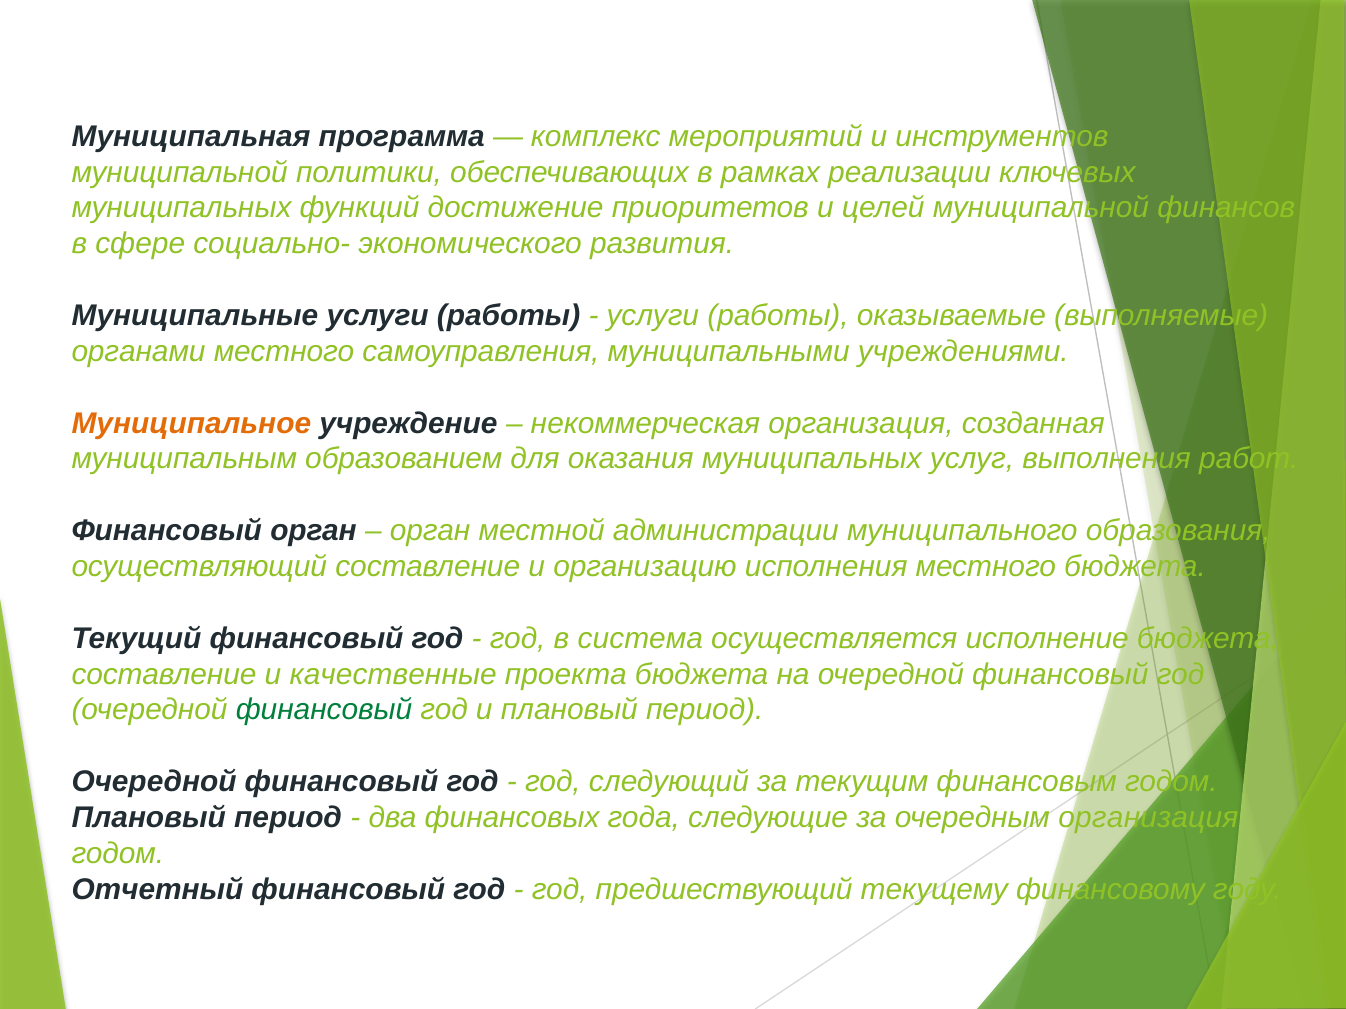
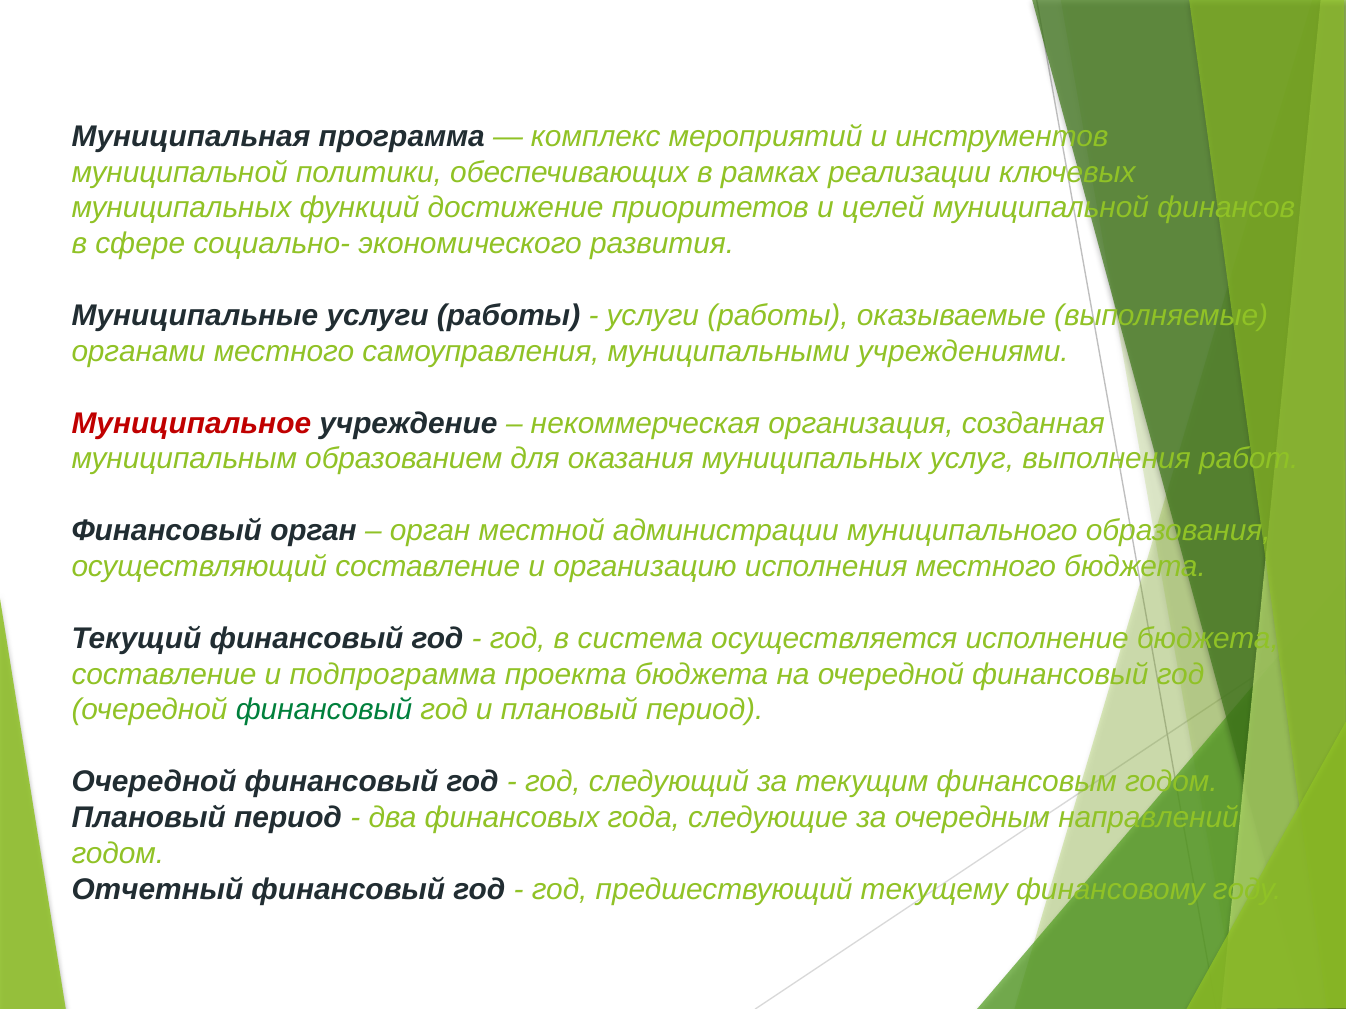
Муниципальное colour: orange -> red
качественные: качественные -> подпрограмма
очередным организация: организация -> направлений
